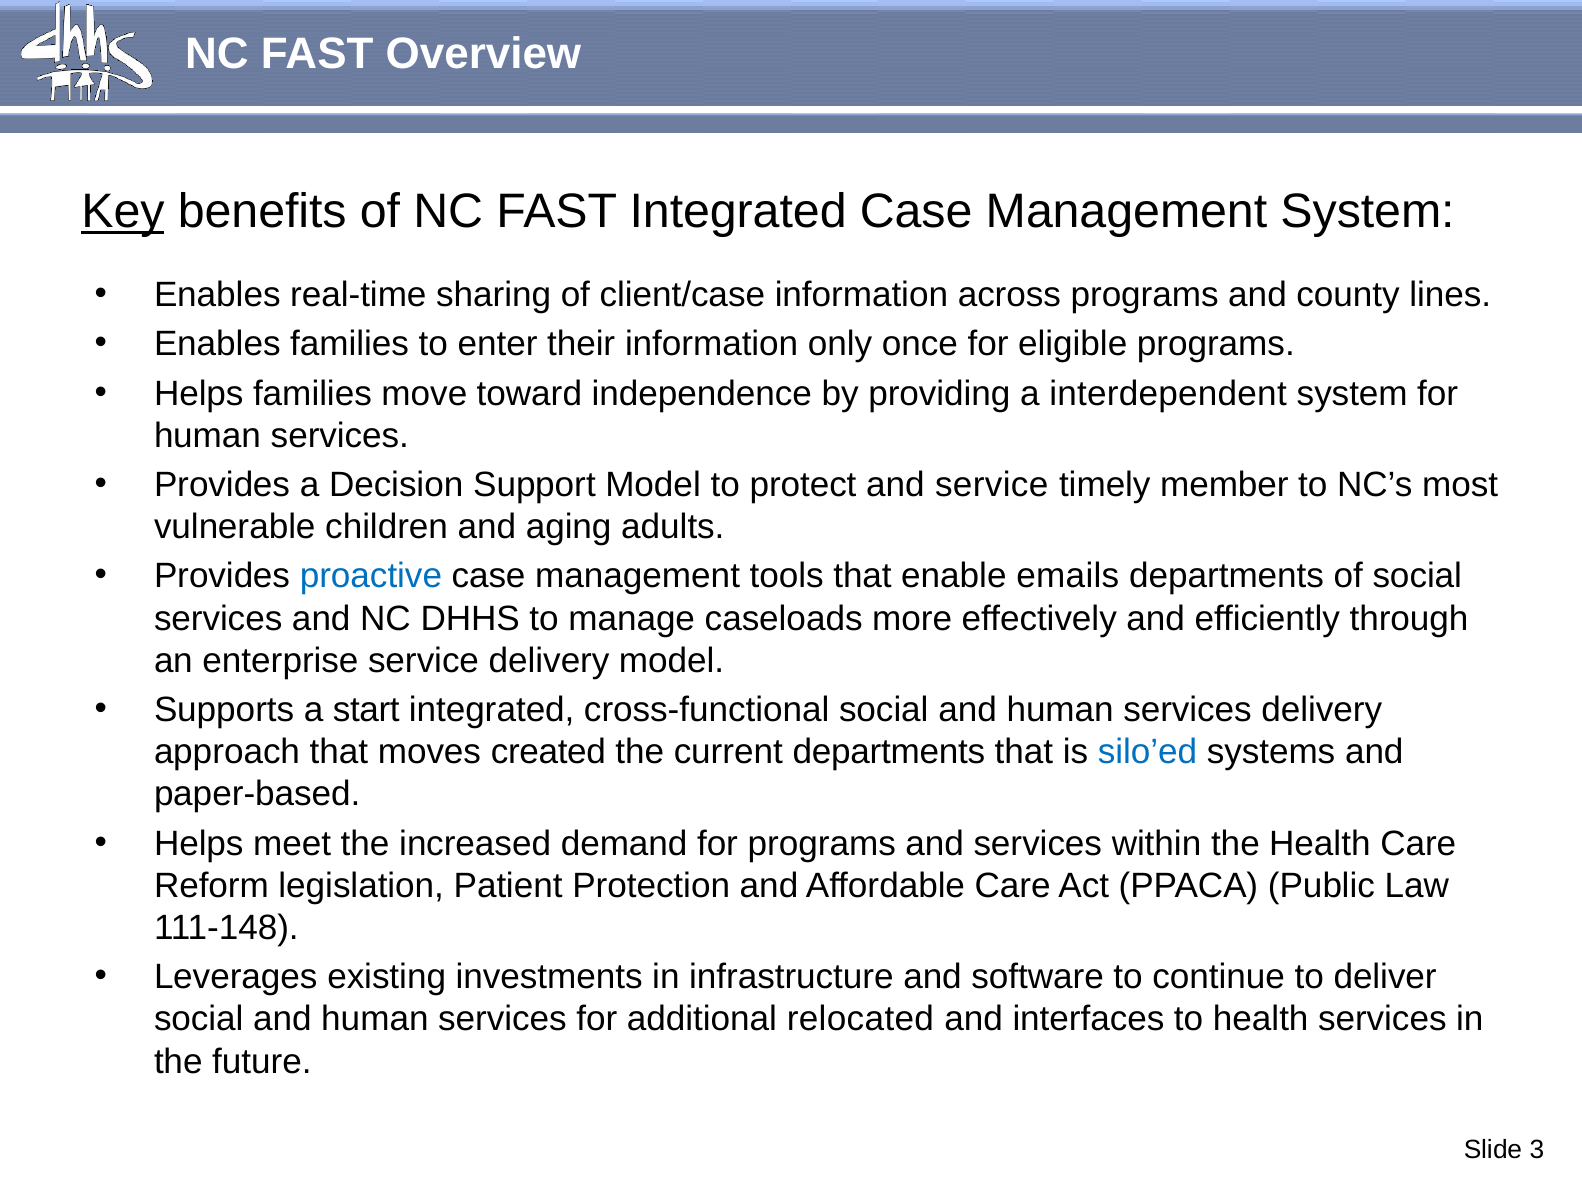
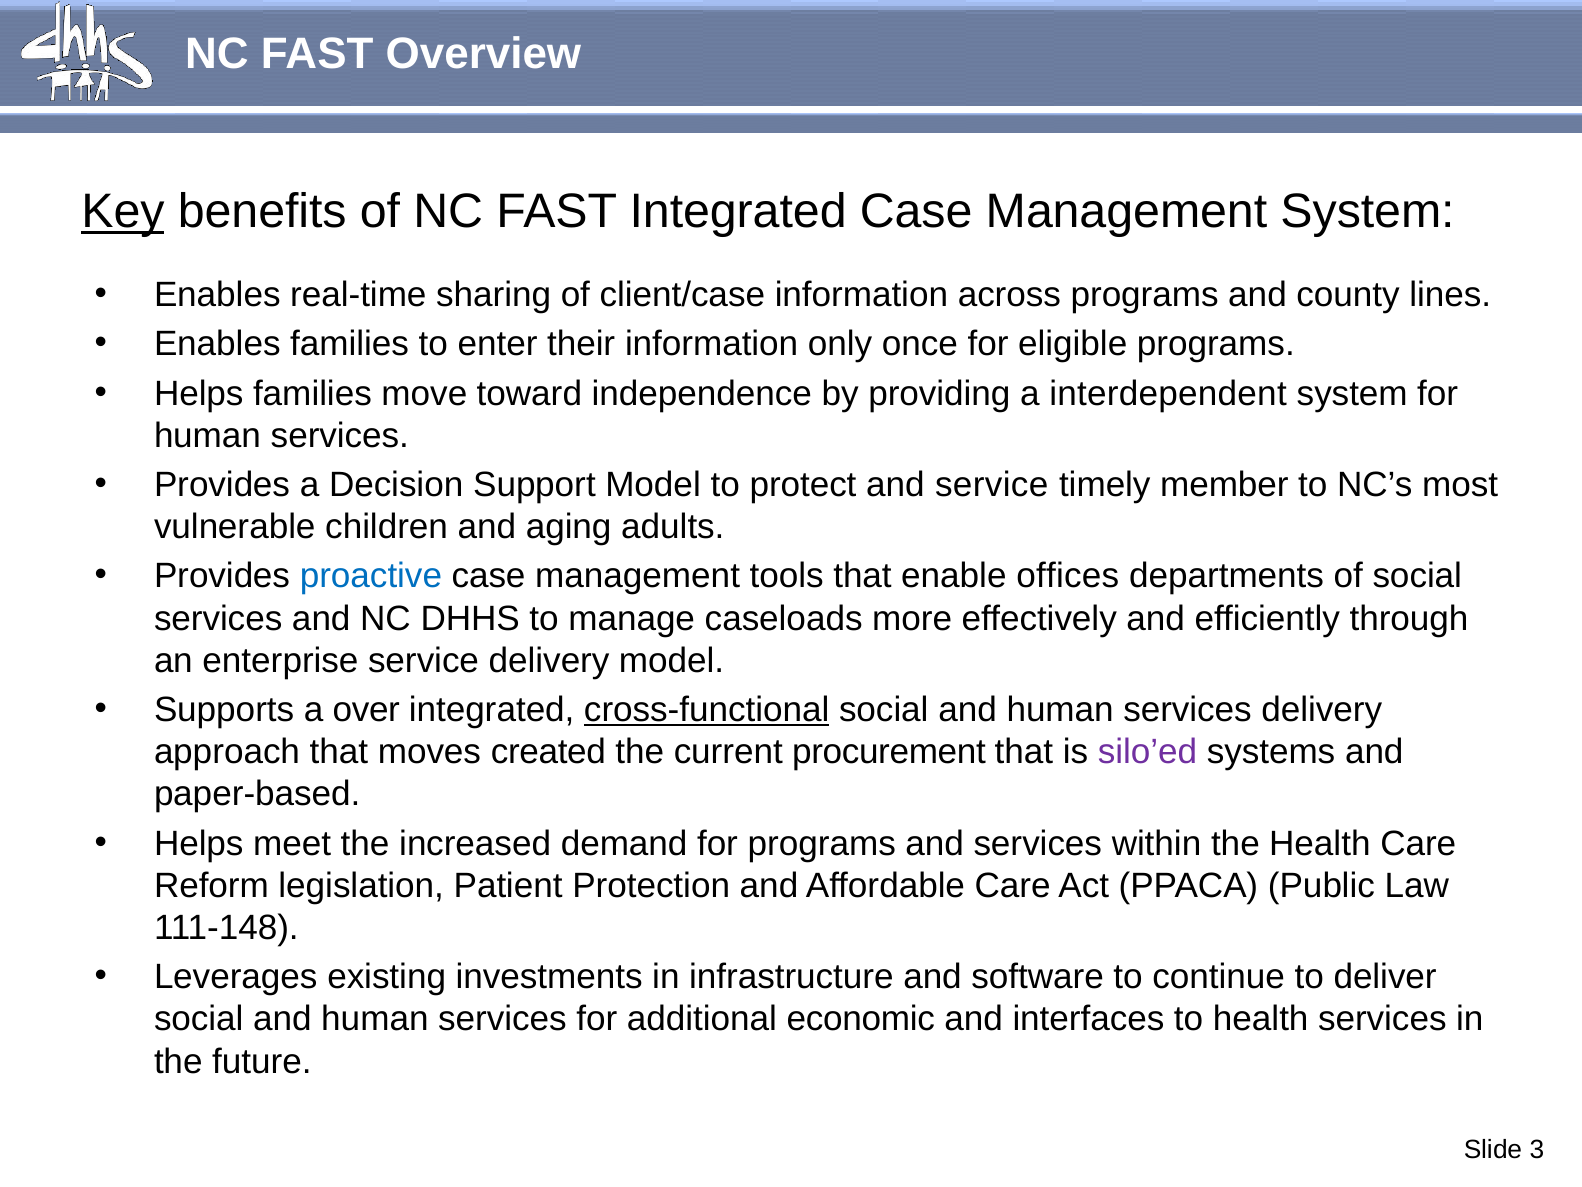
emails: emails -> offices
start: start -> over
cross-functional underline: none -> present
current departments: departments -> procurement
silo’ed colour: blue -> purple
relocated: relocated -> economic
